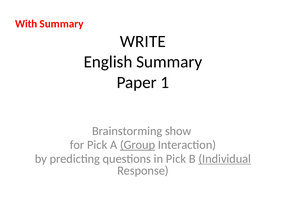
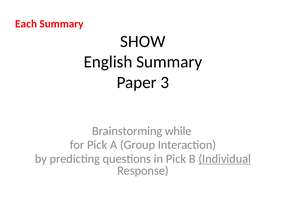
With: With -> Each
WRITE: WRITE -> SHOW
1: 1 -> 3
show: show -> while
Group underline: present -> none
